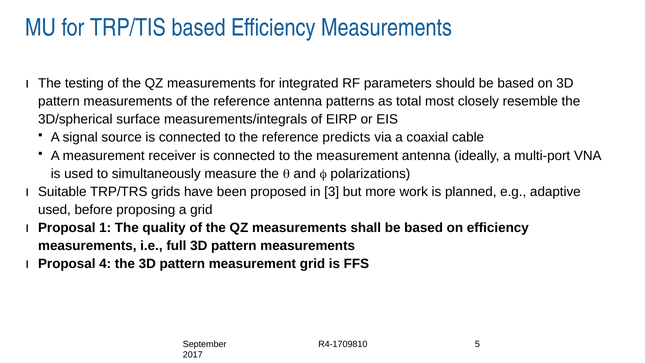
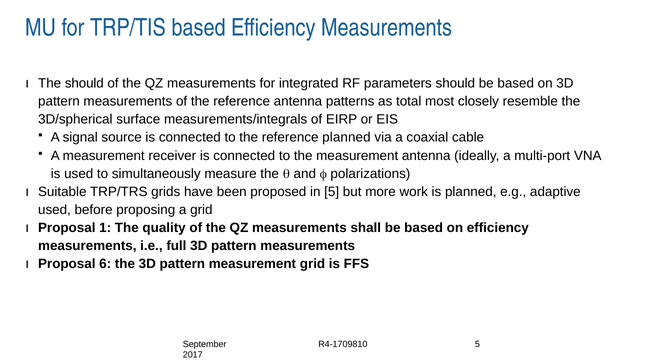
The testing: testing -> should
reference predicts: predicts -> planned
in 3: 3 -> 5
4: 4 -> 6
